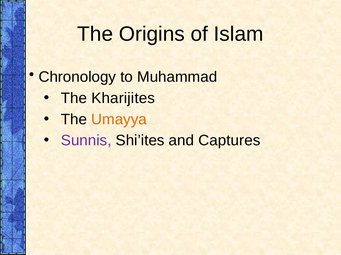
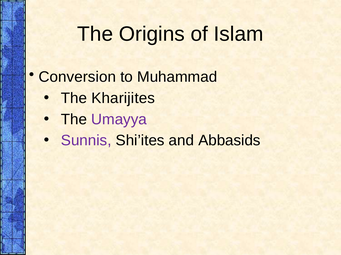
Chronology: Chronology -> Conversion
Umayya colour: orange -> purple
Captures: Captures -> Abbasids
